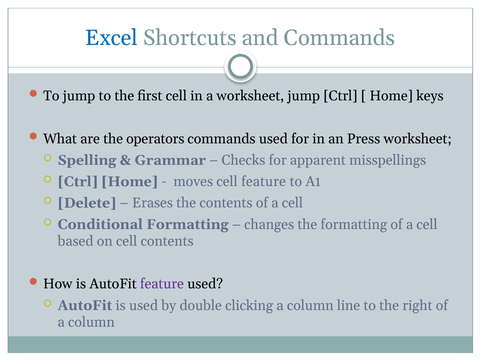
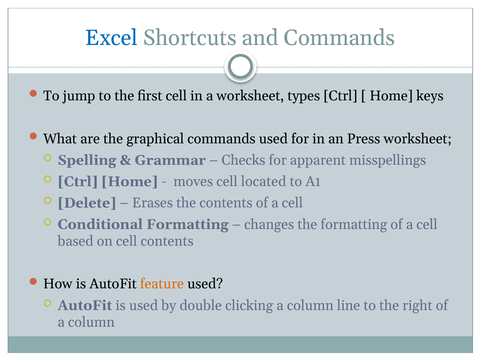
worksheet jump: jump -> types
operators: operators -> graphical
cell feature: feature -> located
feature at (162, 284) colour: purple -> orange
